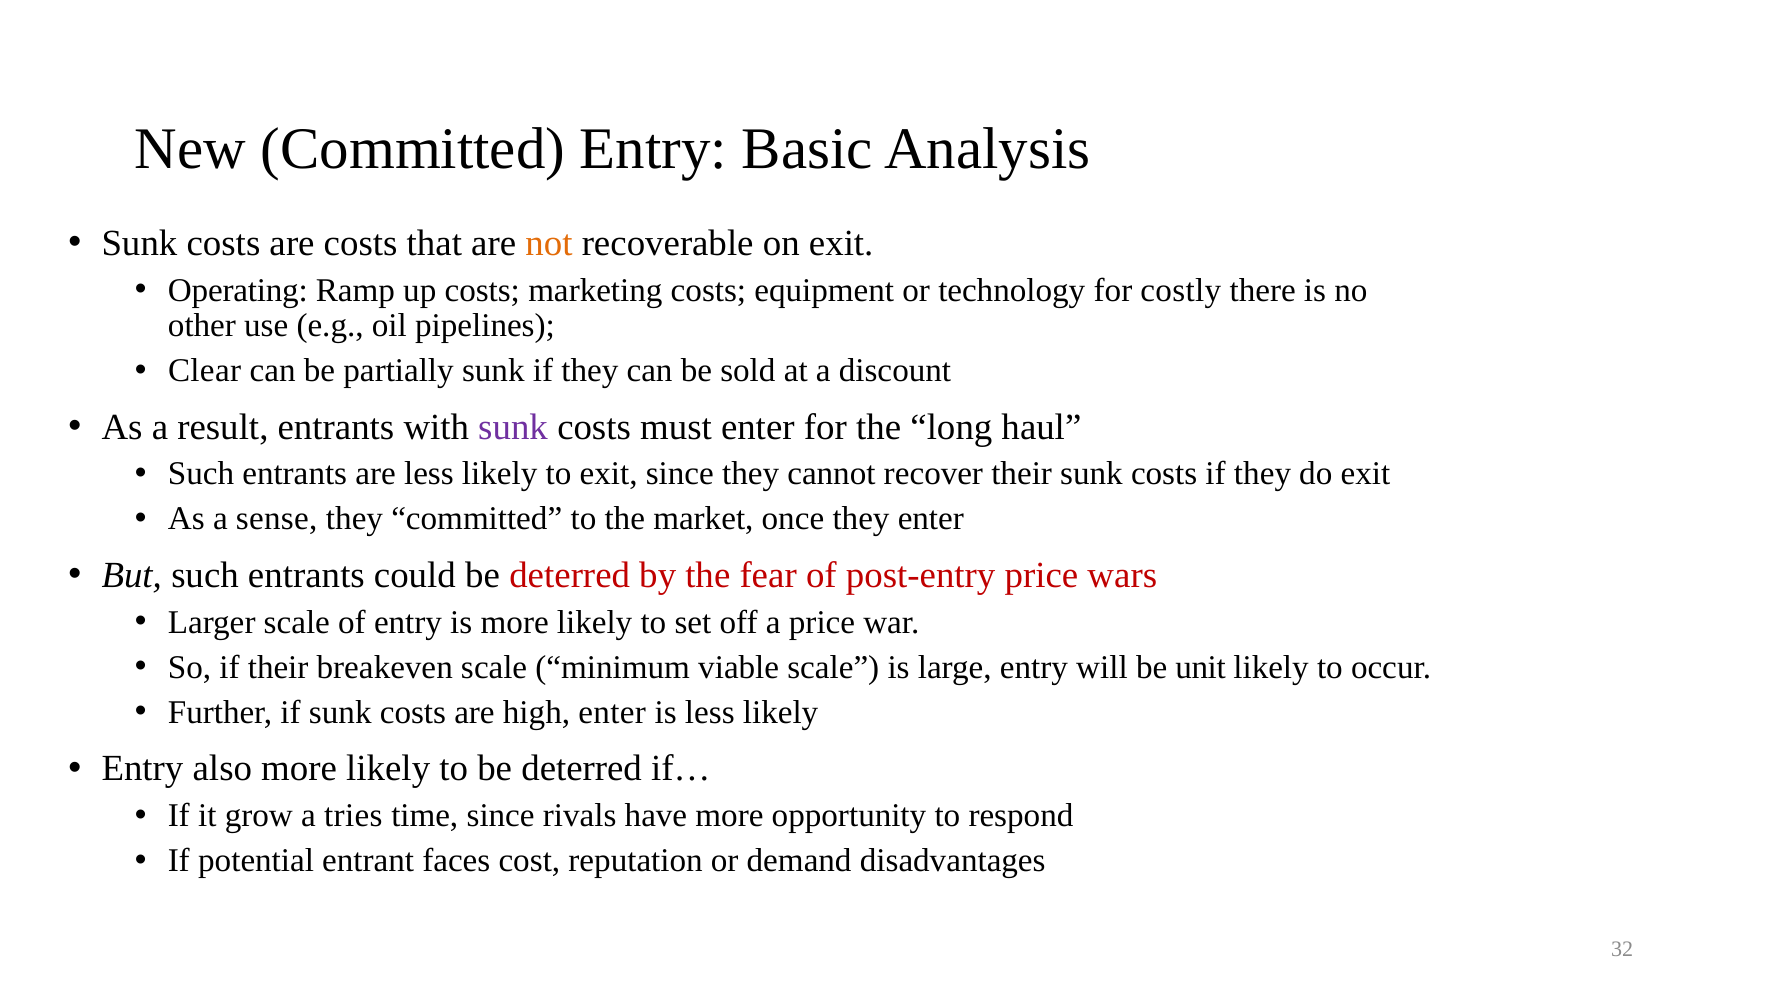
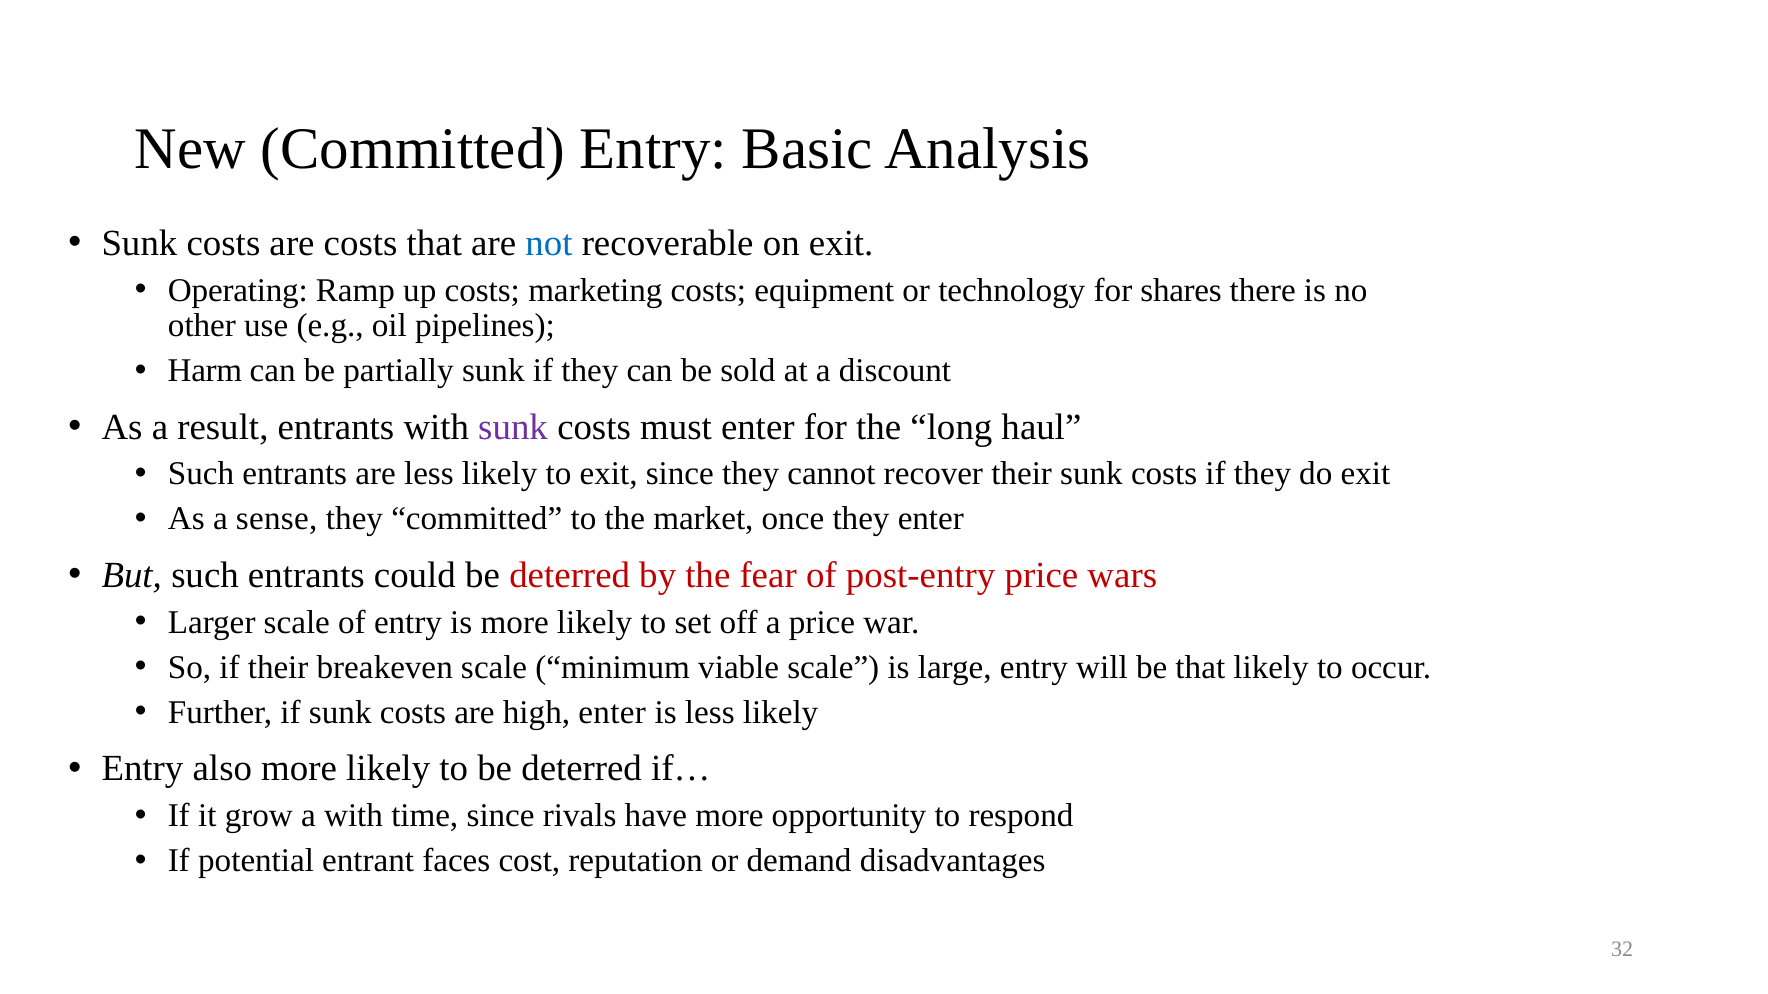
not colour: orange -> blue
costly: costly -> shares
Clear: Clear -> Harm
be unit: unit -> that
a tries: tries -> with
